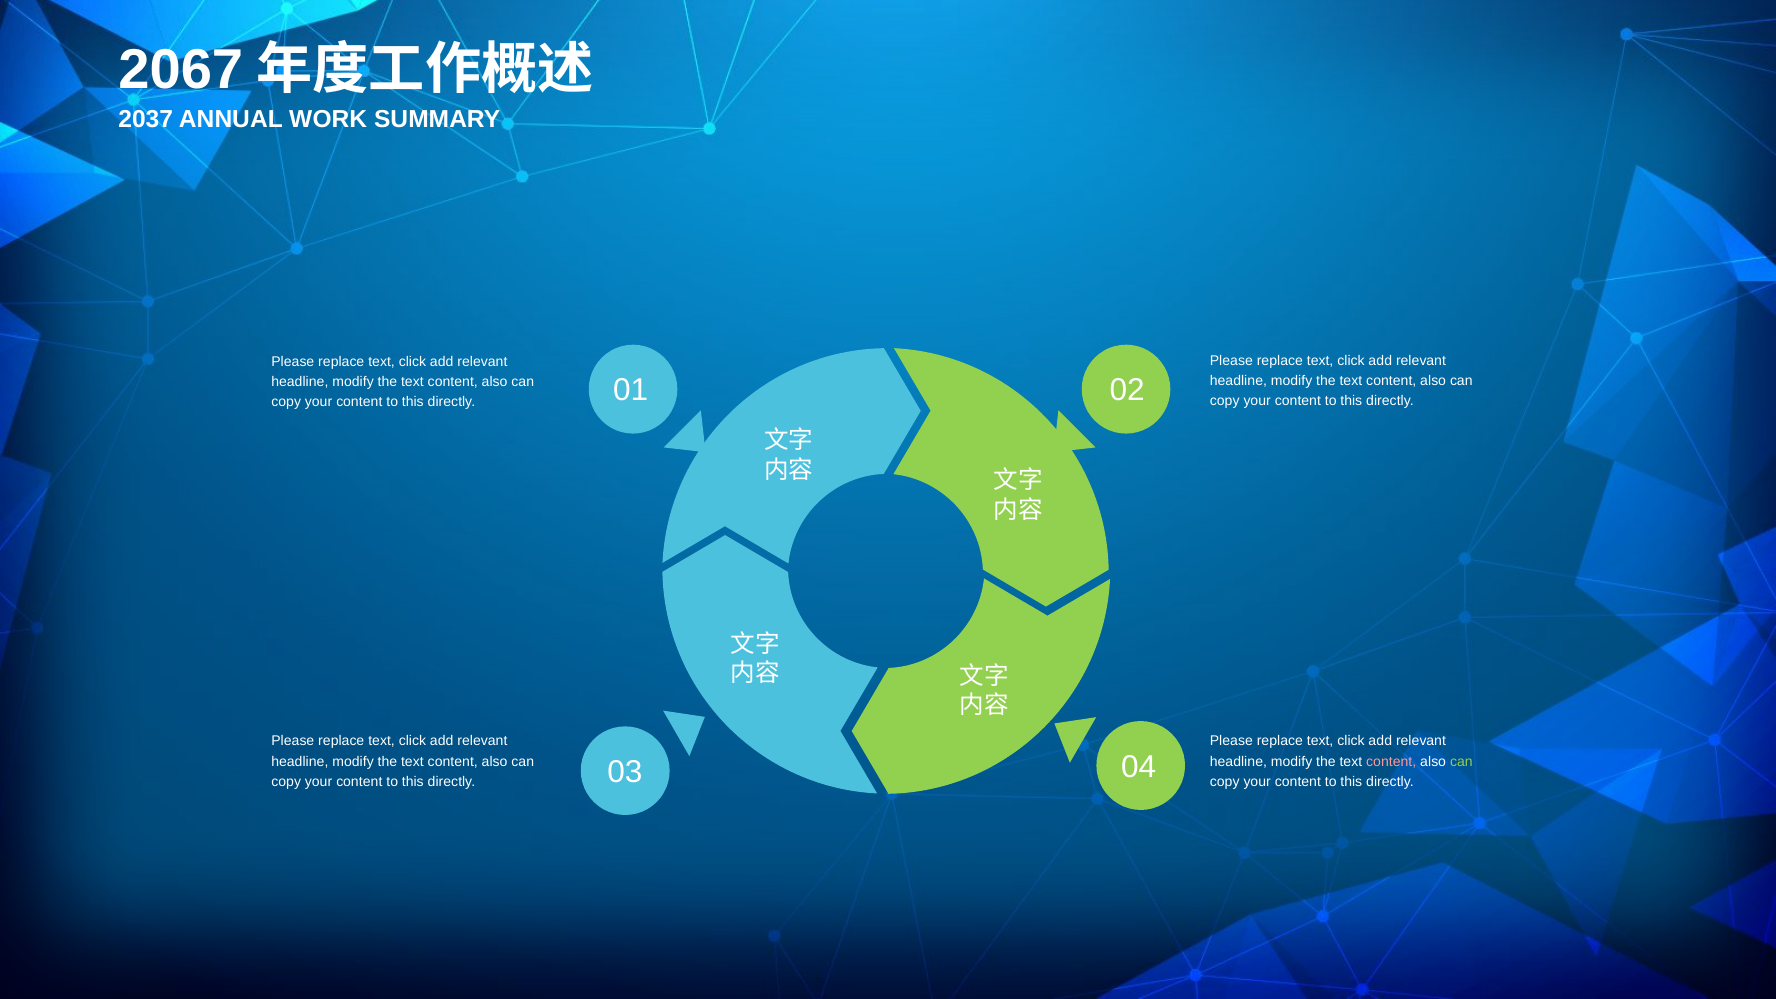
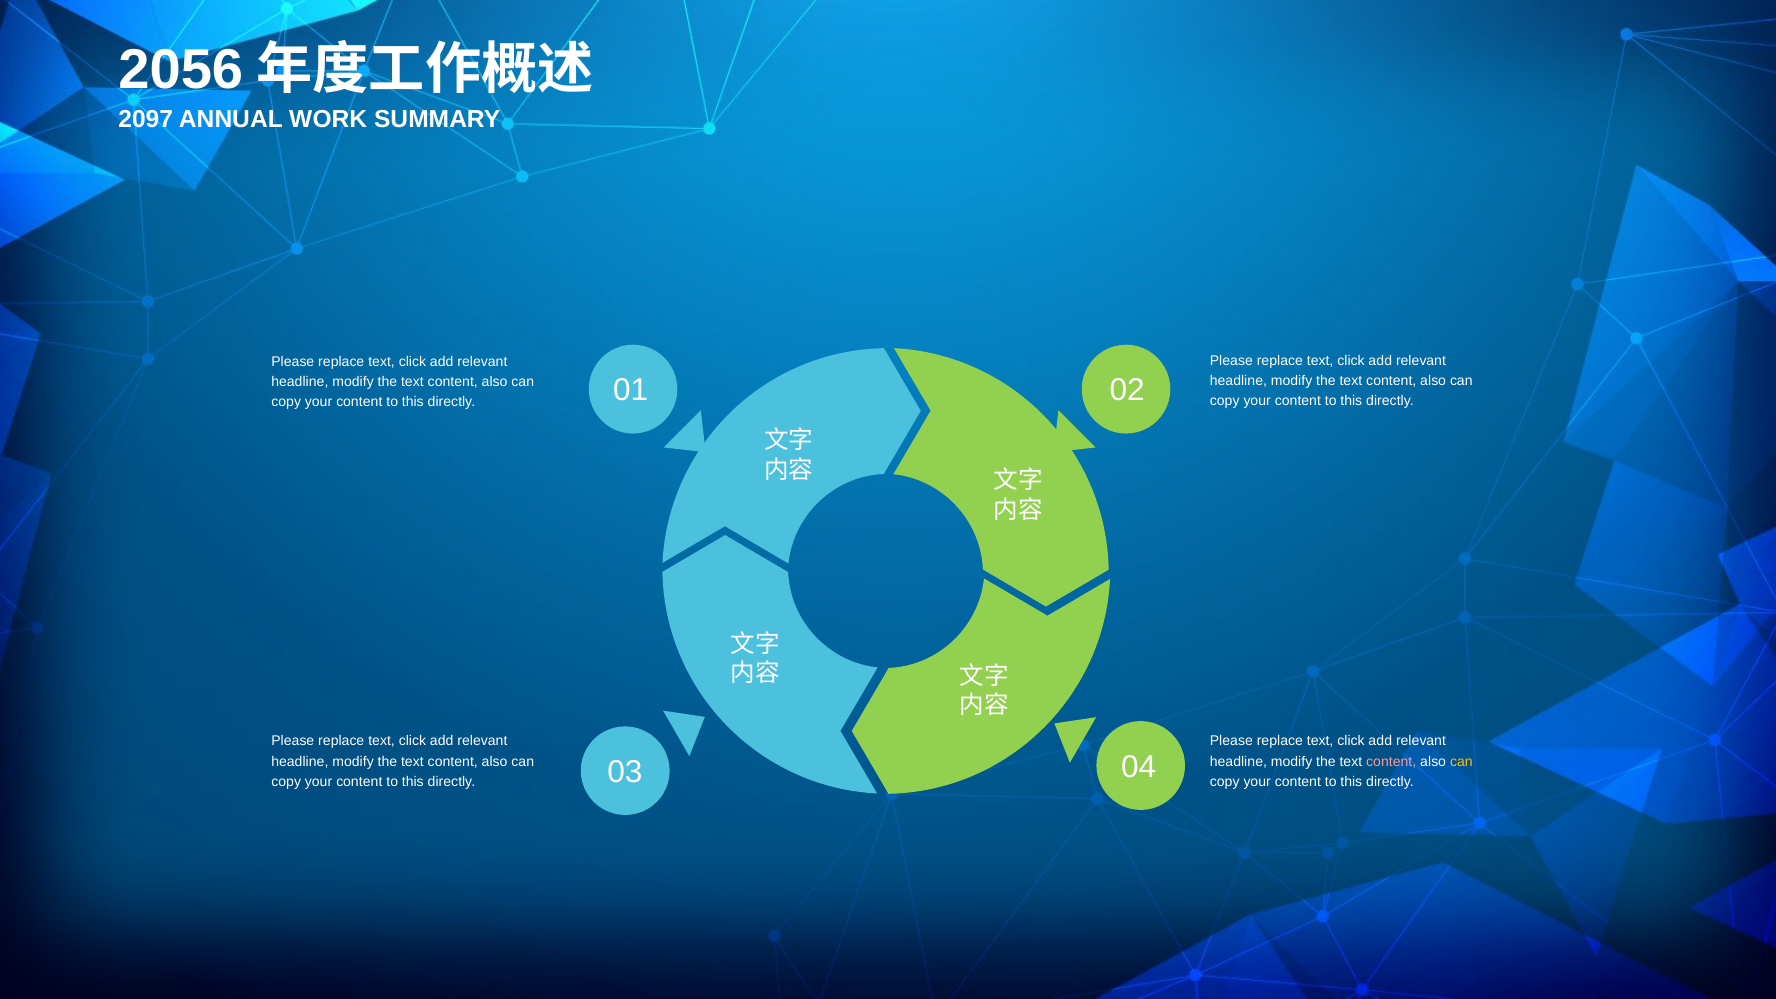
2067: 2067 -> 2056
2037: 2037 -> 2097
can at (1461, 761) colour: light green -> yellow
